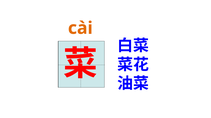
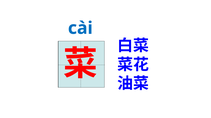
cài colour: orange -> blue
